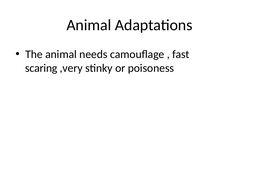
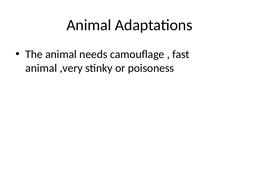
scaring at (41, 68): scaring -> animal
